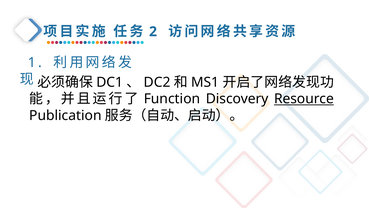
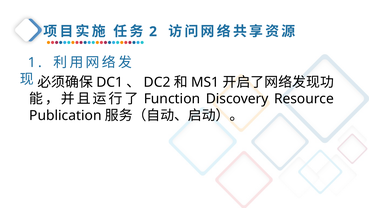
Resource underline: present -> none
